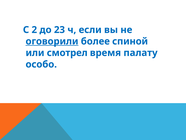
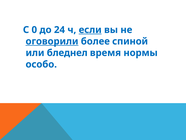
2: 2 -> 0
23: 23 -> 24
если underline: none -> present
смотрел: смотрел -> бледнел
палату: палату -> нормы
